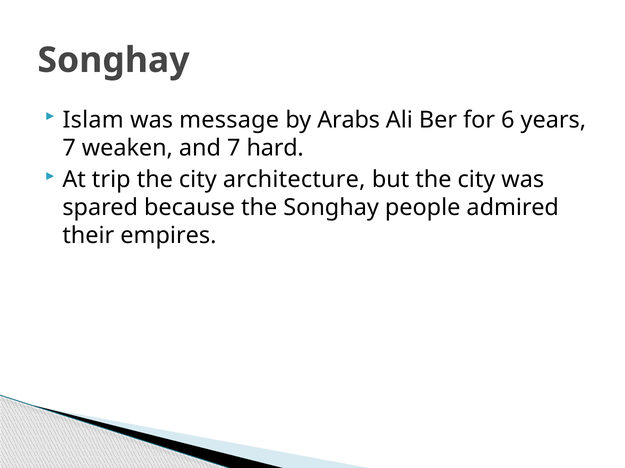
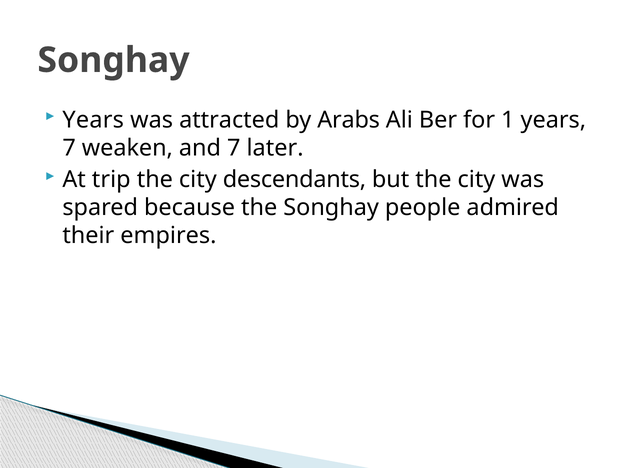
Islam at (93, 120): Islam -> Years
message: message -> attracted
6: 6 -> 1
hard: hard -> later
architecture: architecture -> descendants
